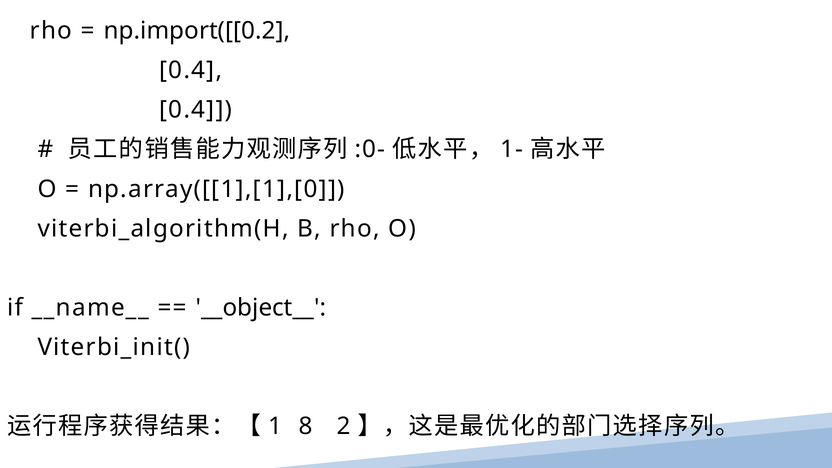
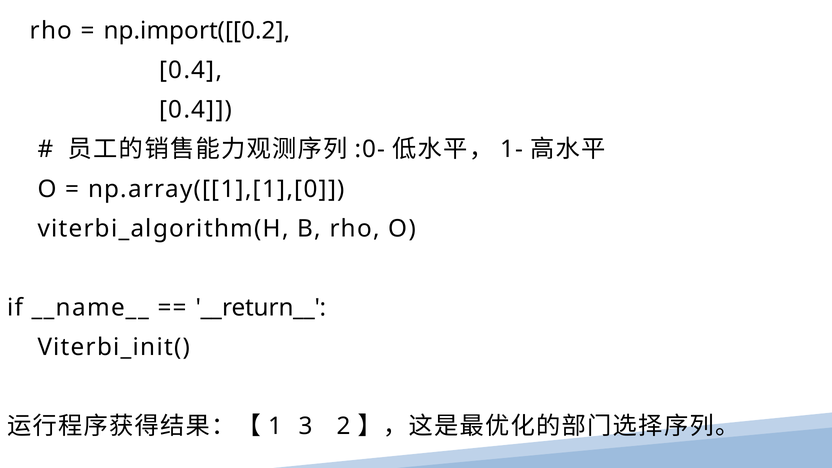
__object__: __object__ -> __return__
8: 8 -> 3
